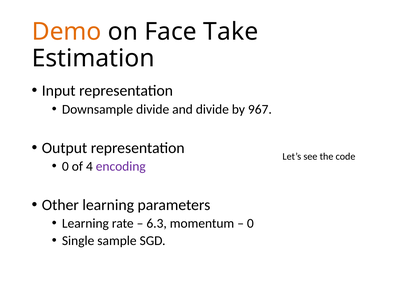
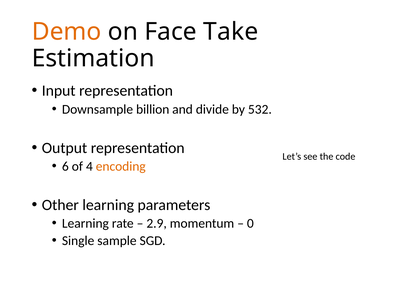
Downsample divide: divide -> billion
967: 967 -> 532
0 at (65, 166): 0 -> 6
encoding colour: purple -> orange
6.3: 6.3 -> 2.9
